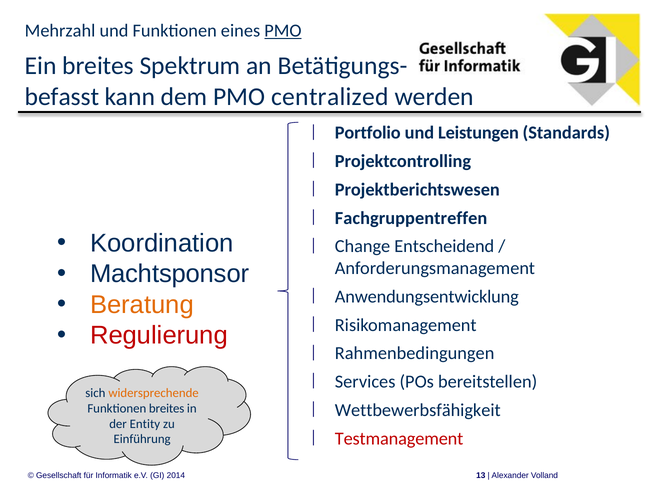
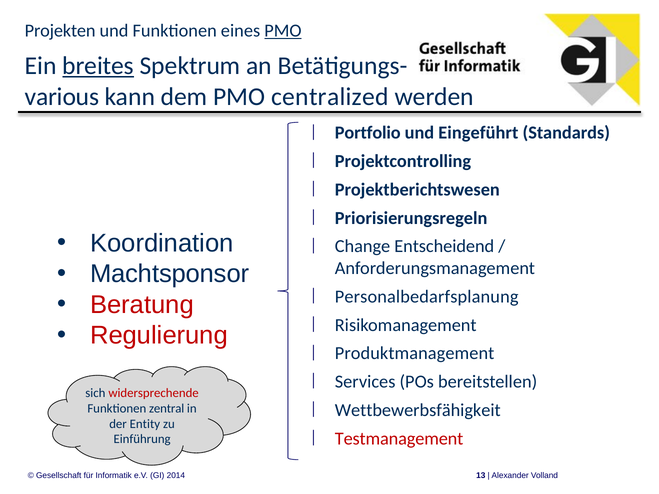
Mehrzahl: Mehrzahl -> Projekten
breites at (98, 66) underline: none -> present
befasst: befasst -> various
Leistungen: Leistungen -> Eingeführt
Fachgruppentreffen: Fachgruppentreffen -> Priorisierungsregeln
Anwendungsentwicklung: Anwendungsentwicklung -> Personalbedarfsplanung
Beratung colour: orange -> red
Rahmenbedingungen: Rahmenbedingungen -> Produktmanagement
widersprechende colour: orange -> red
Funktionen breites: breites -> zentral
